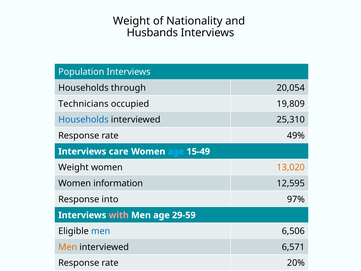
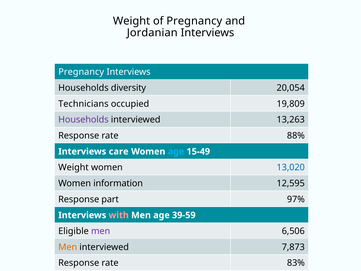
of Nationality: Nationality -> Pregnancy
Husbands: Husbands -> Jordanian
Population at (81, 72): Population -> Pregnancy
through: through -> diversity
Households at (83, 120) colour: blue -> purple
25,310: 25,310 -> 13,263
49%: 49% -> 88%
13,020 colour: orange -> blue
into: into -> part
29-59: 29-59 -> 39-59
men at (101, 231) colour: blue -> purple
6,571: 6,571 -> 7,873
20%: 20% -> 83%
